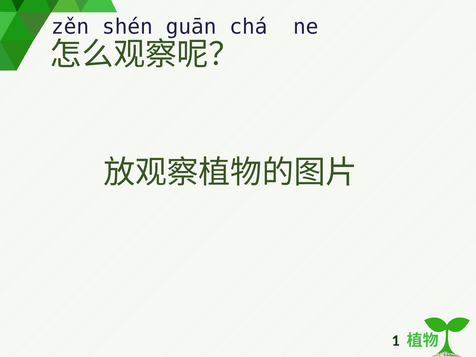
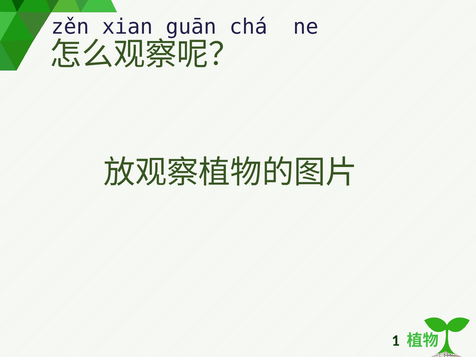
shén: shén -> xian
